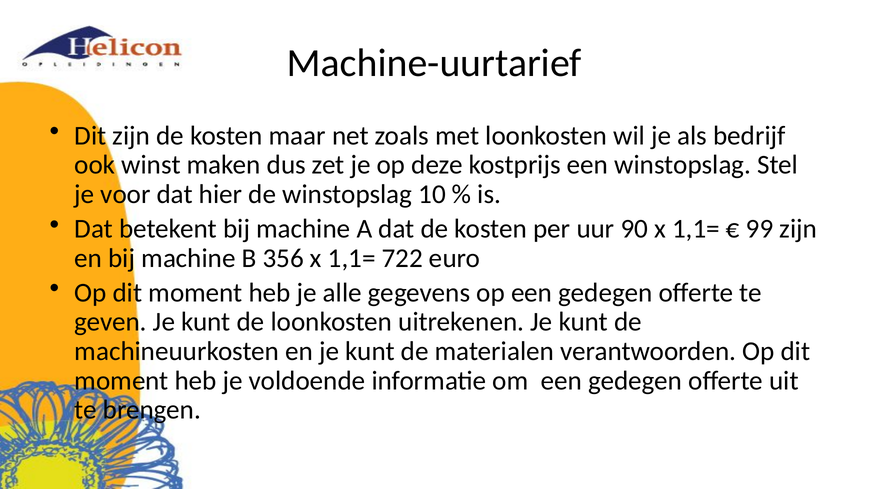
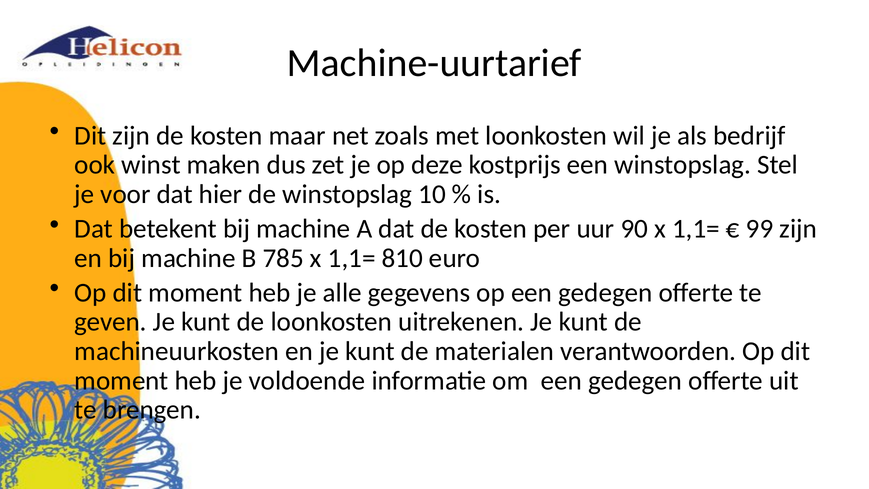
356: 356 -> 785
722: 722 -> 810
